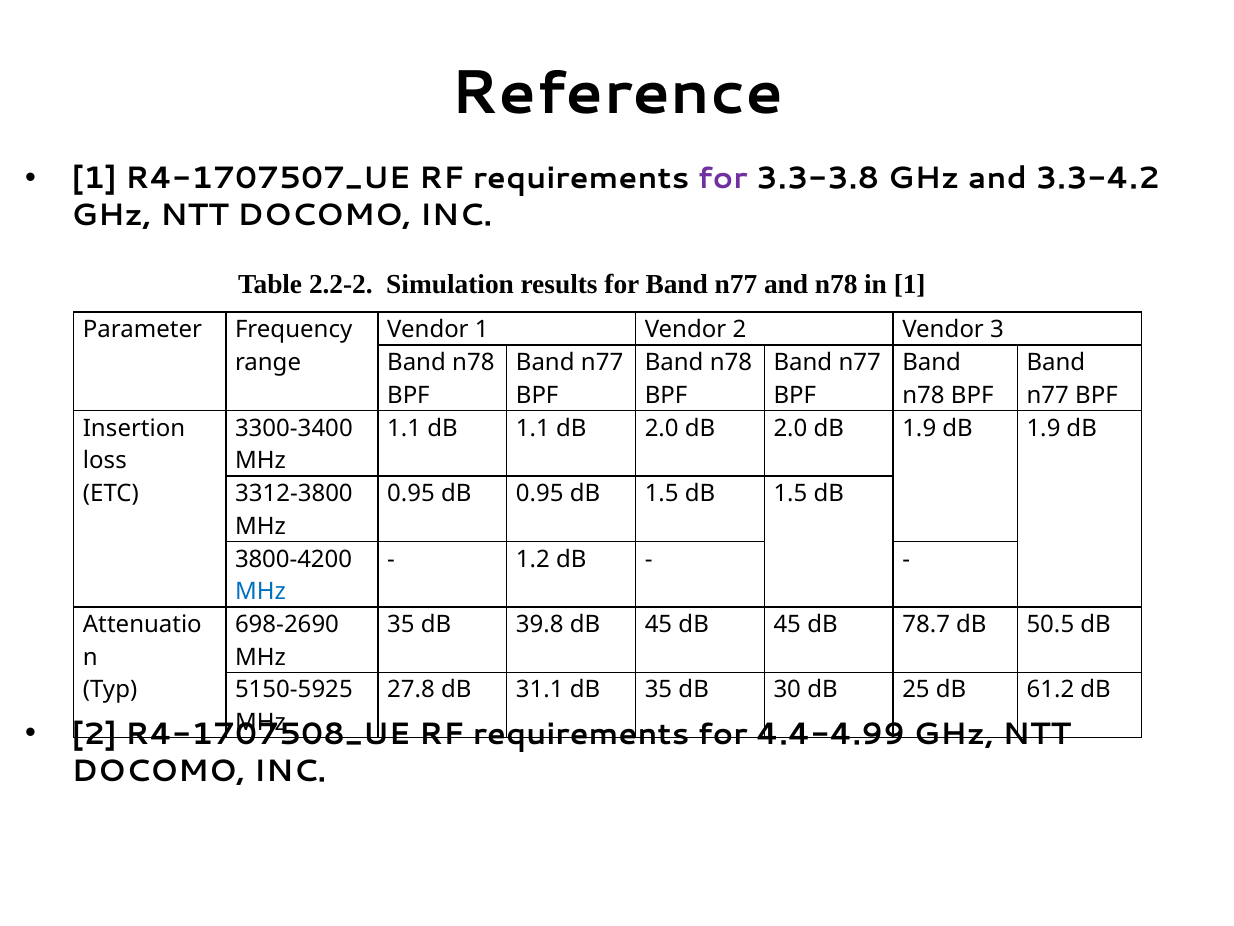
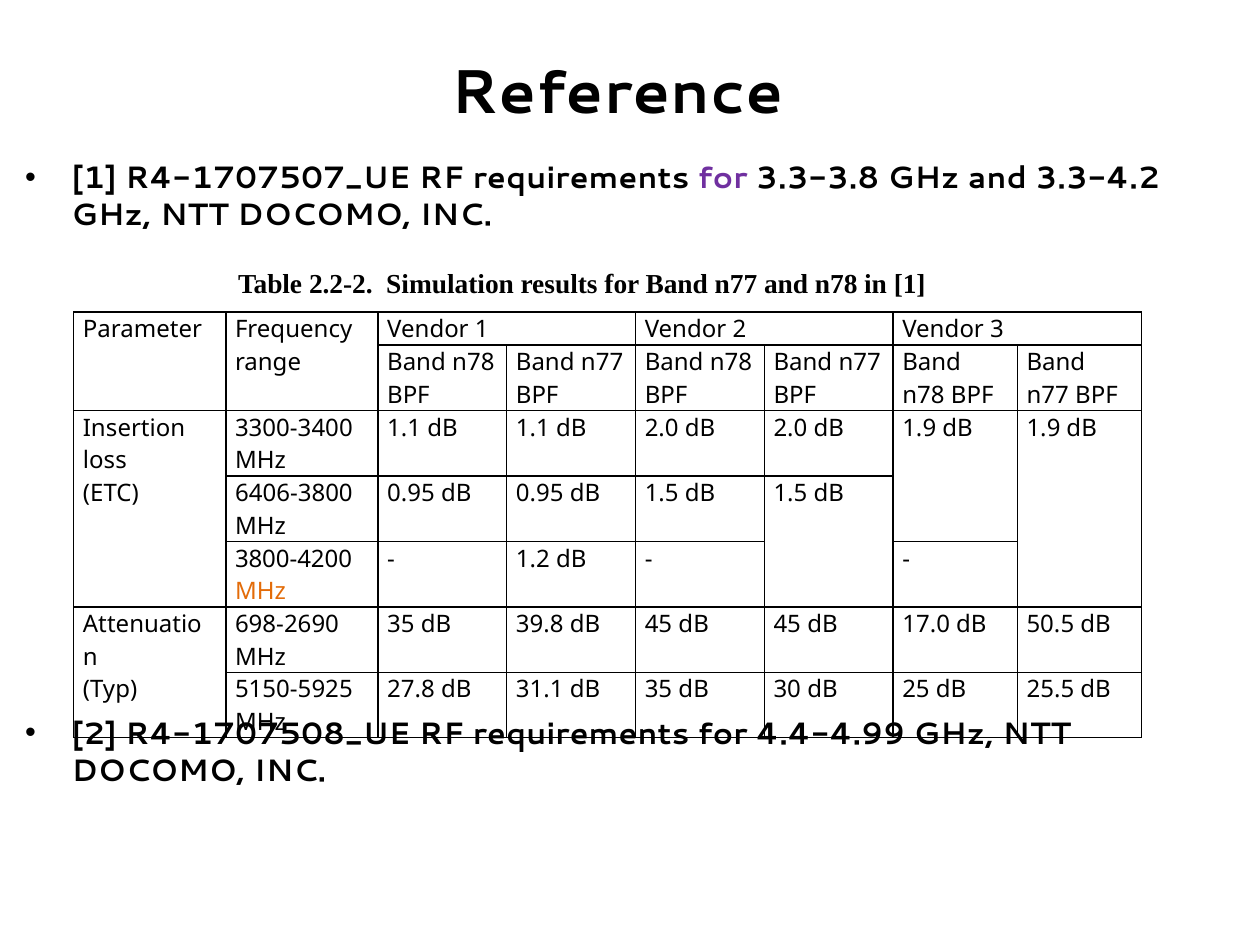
3312-3800: 3312-3800 -> 6406-3800
MHz at (260, 591) colour: blue -> orange
78.7: 78.7 -> 17.0
61.2: 61.2 -> 25.5
